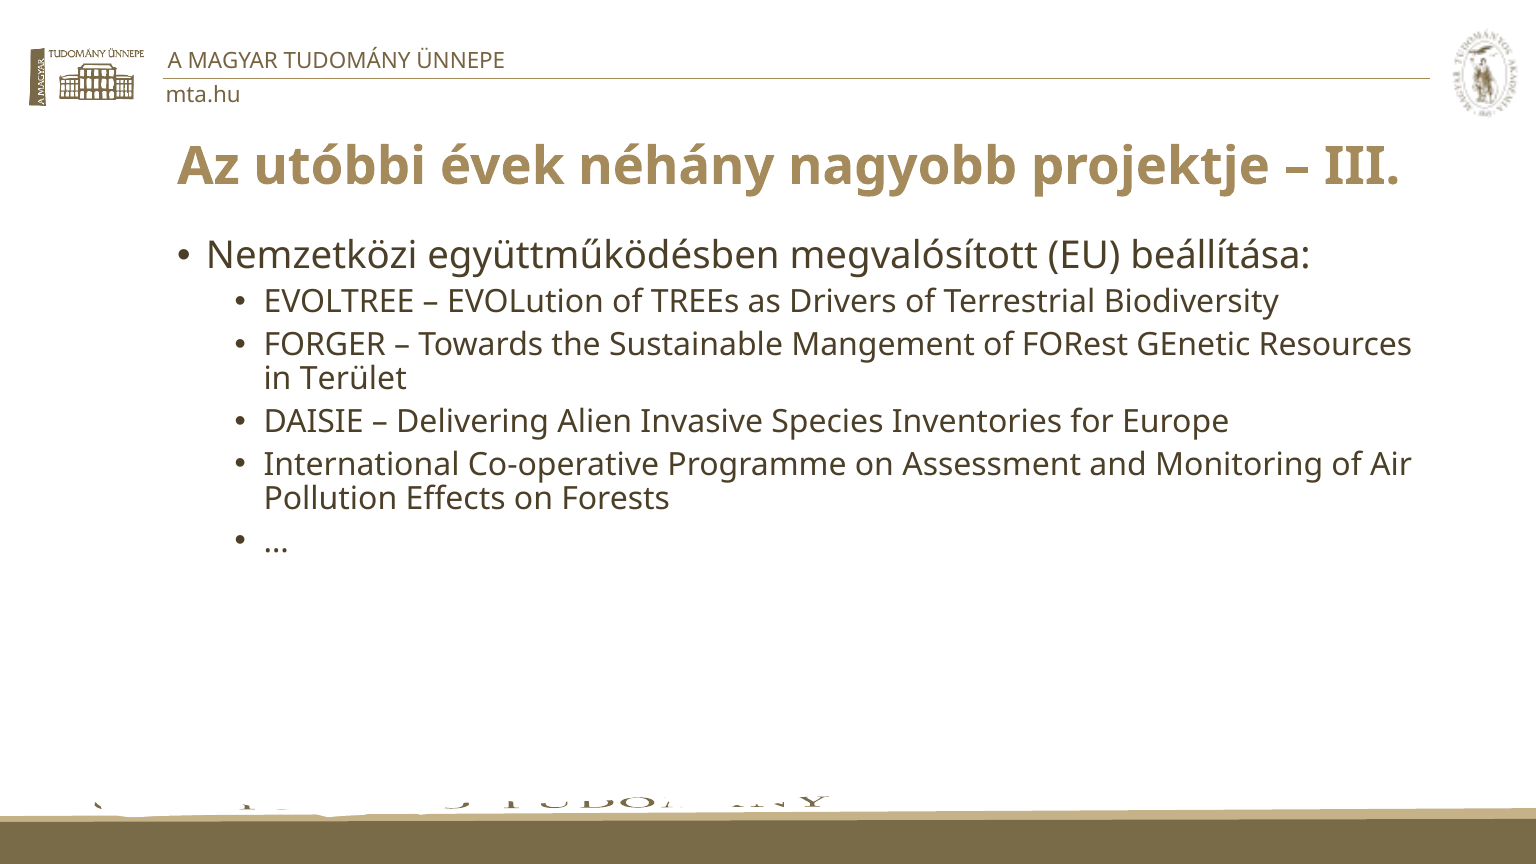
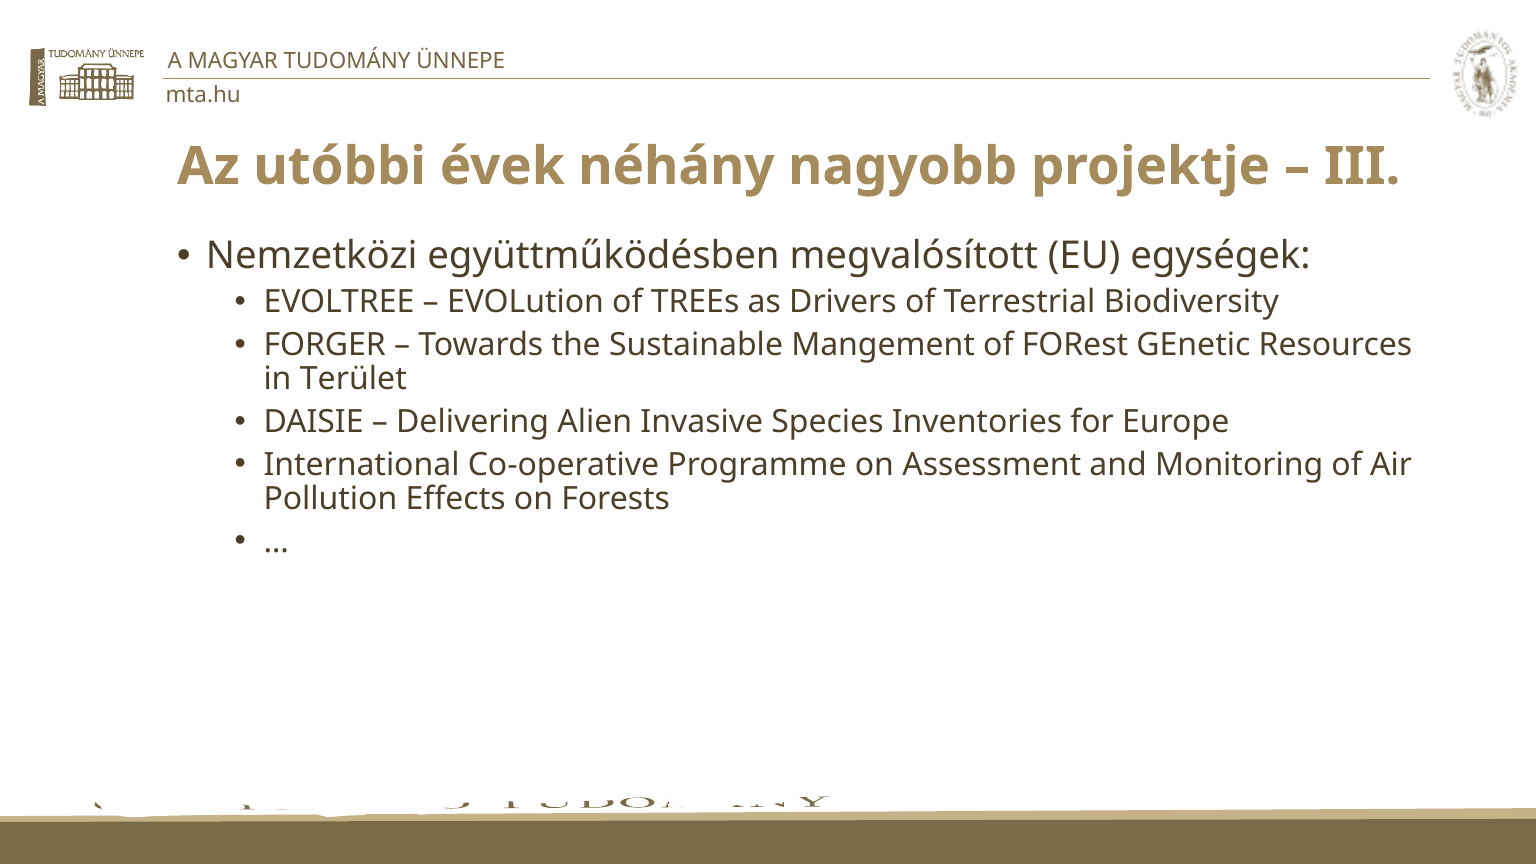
beállítása: beállítása -> egységek
